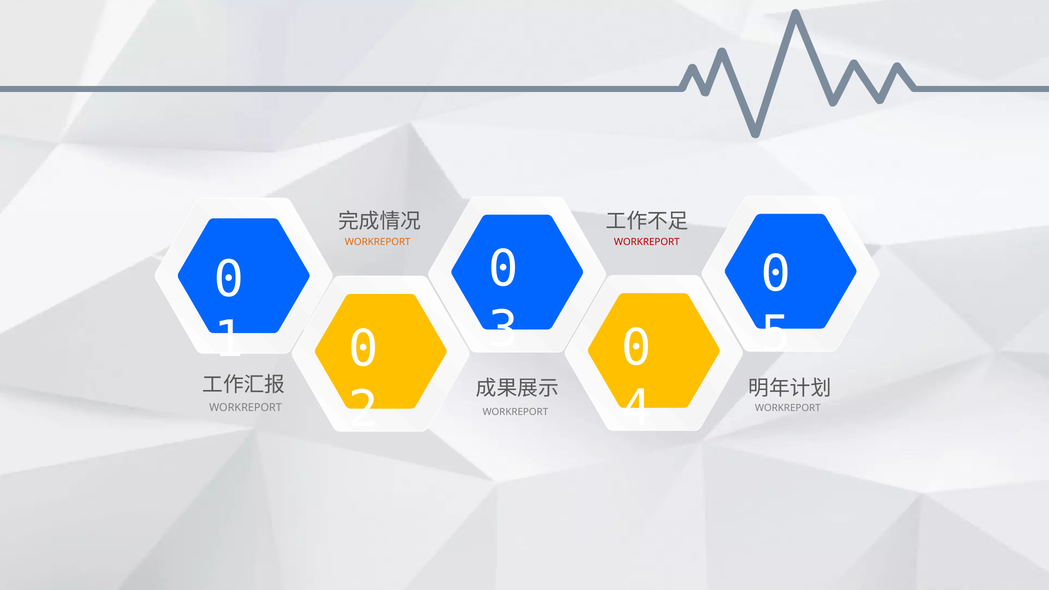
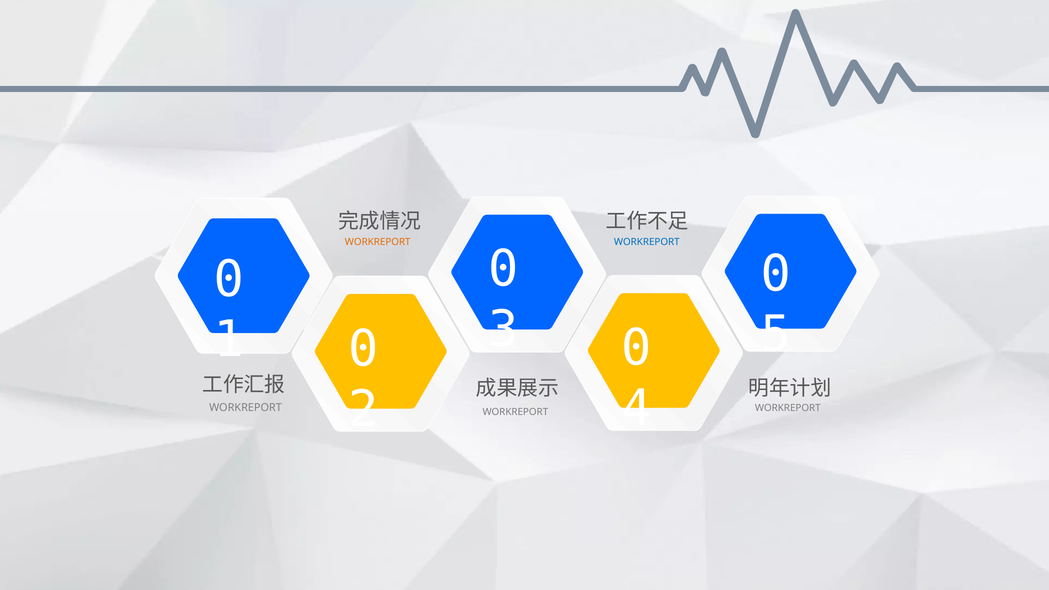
WORKREPORT at (647, 242) colour: red -> blue
